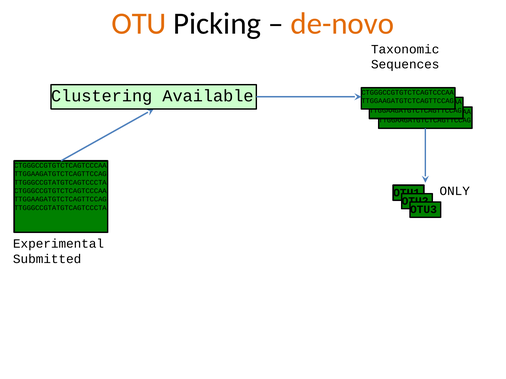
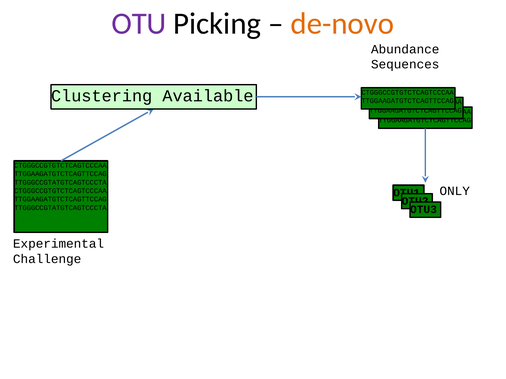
OTU colour: orange -> purple
Taxonomic: Taxonomic -> Abundance
Submitted: Submitted -> Challenge
